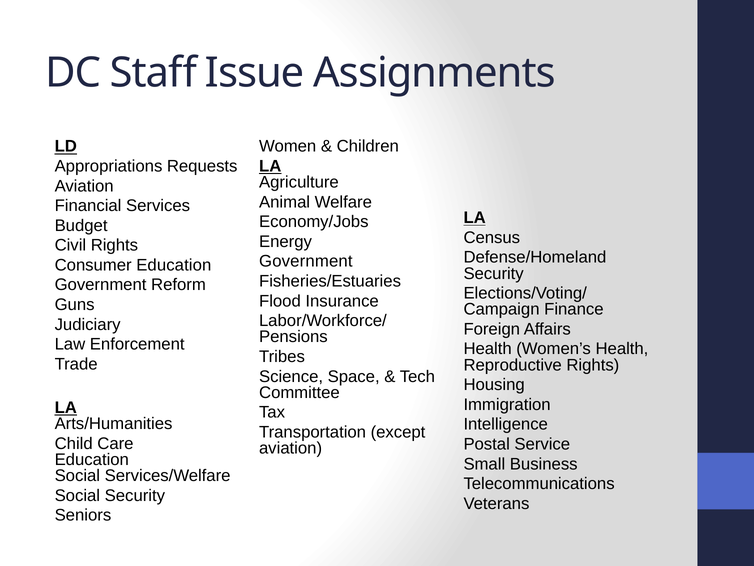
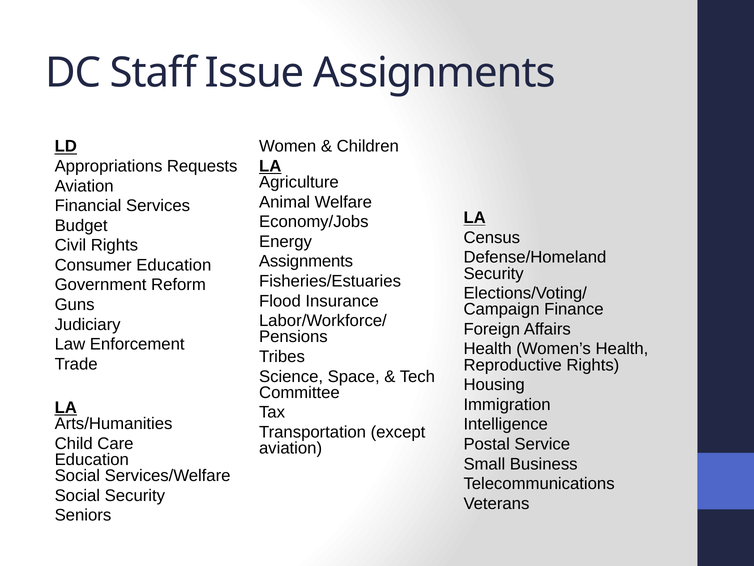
Government at (306, 261): Government -> Assignments
